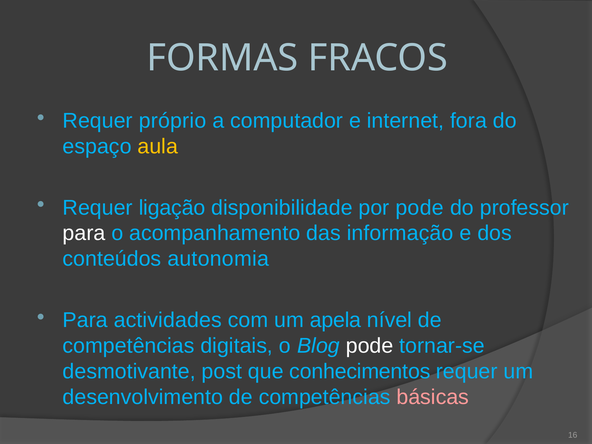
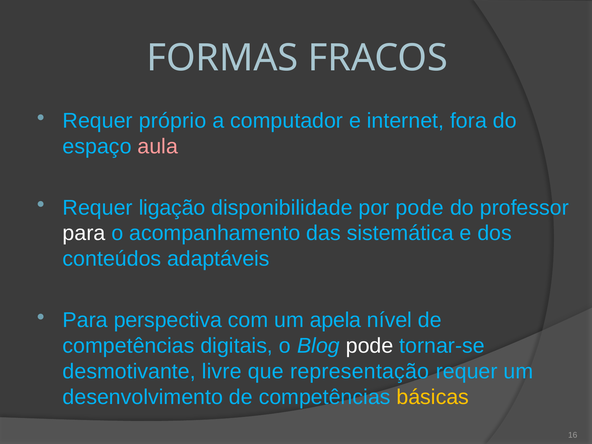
aula colour: yellow -> pink
informação: informação -> sistemática
autonomia: autonomia -> adaptáveis
actividades: actividades -> perspectiva
post: post -> livre
conhecimentos: conhecimentos -> representação
básicas colour: pink -> yellow
